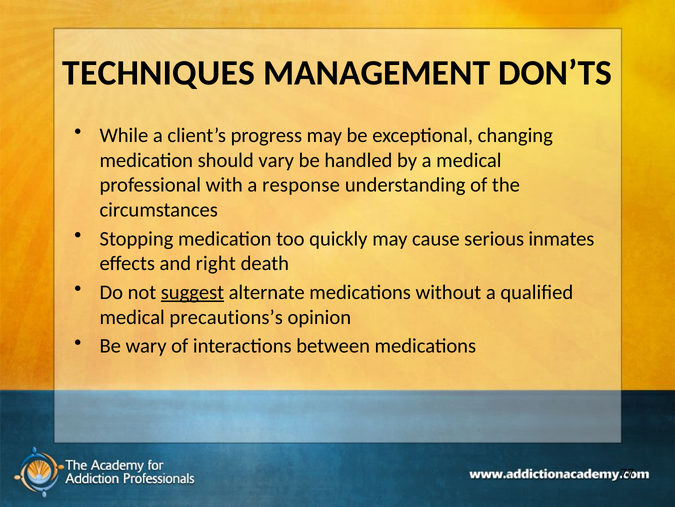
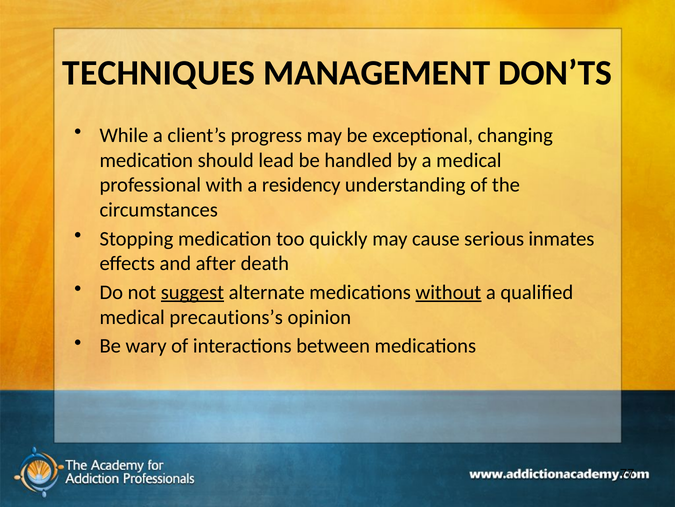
vary: vary -> lead
response: response -> residency
right: right -> after
without underline: none -> present
